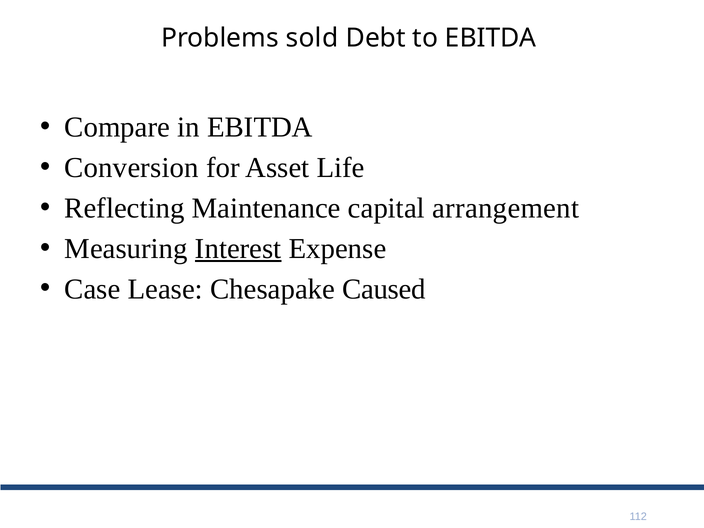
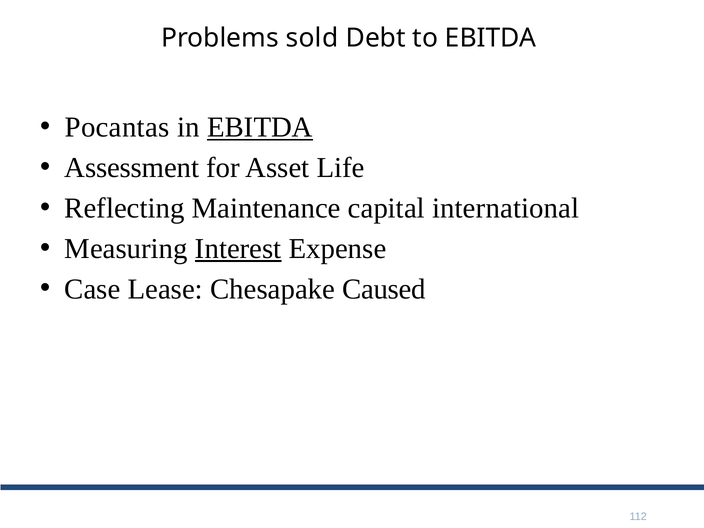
Compare: Compare -> Pocantas
EBITDA at (260, 127) underline: none -> present
Conversion: Conversion -> Assessment
arrangement: arrangement -> international
